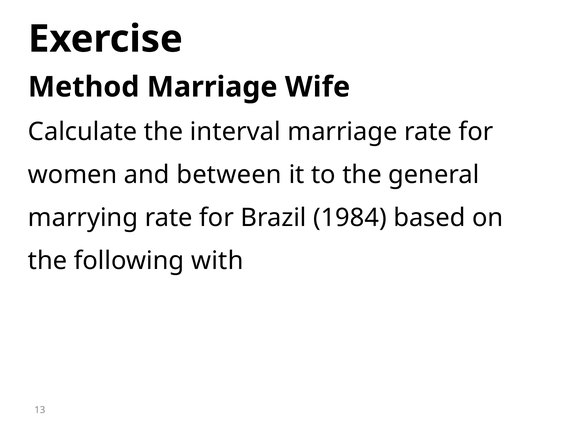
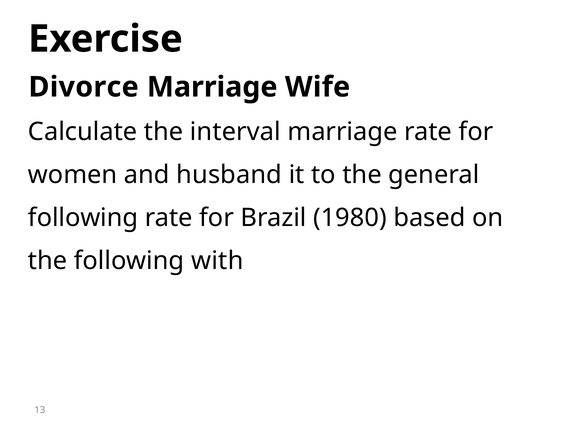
Method: Method -> Divorce
between: between -> husband
marrying at (83, 218): marrying -> following
1984: 1984 -> 1980
